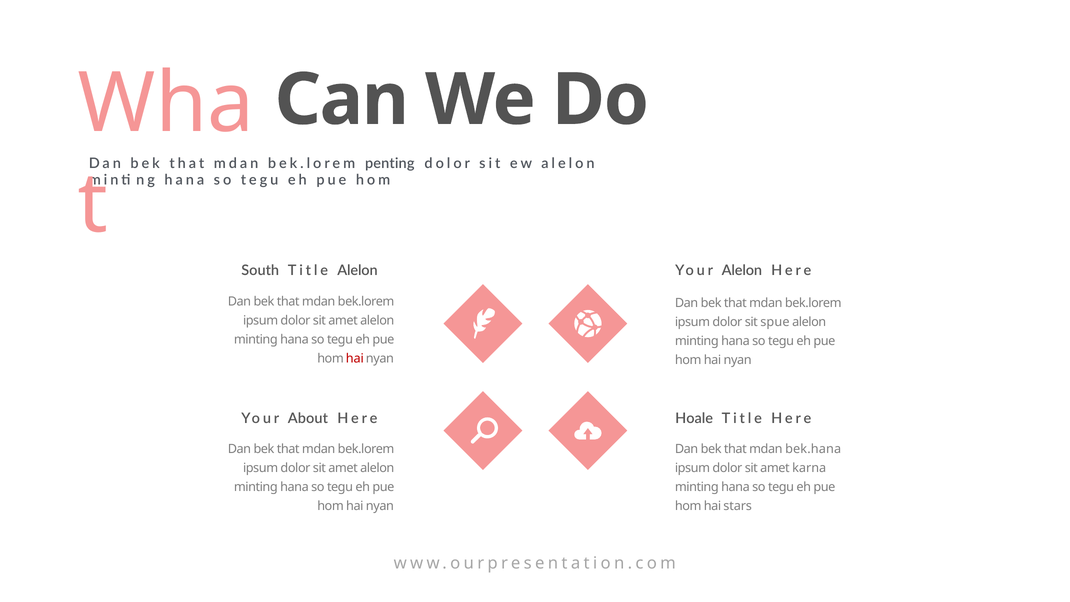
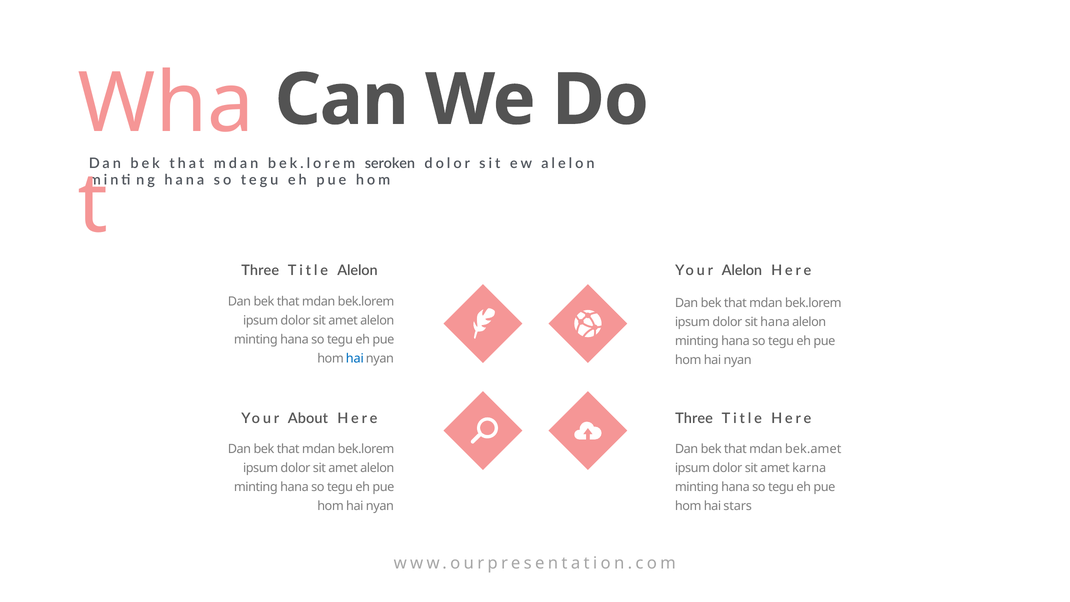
penting: penting -> seroken
South at (260, 270): South -> Three
sit spue: spue -> hana
hai at (355, 358) colour: red -> blue
Hoale at (694, 418): Hoale -> Three
bek.hana: bek.hana -> bek.amet
